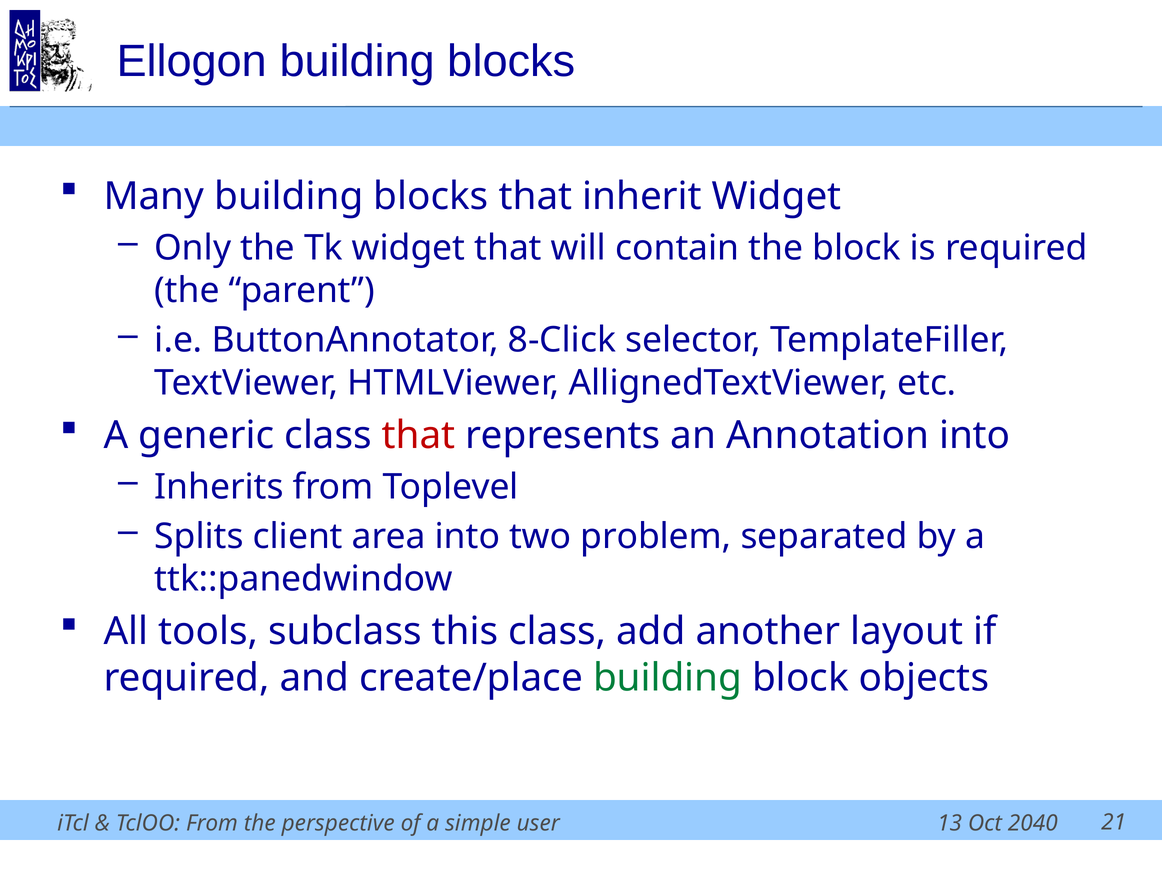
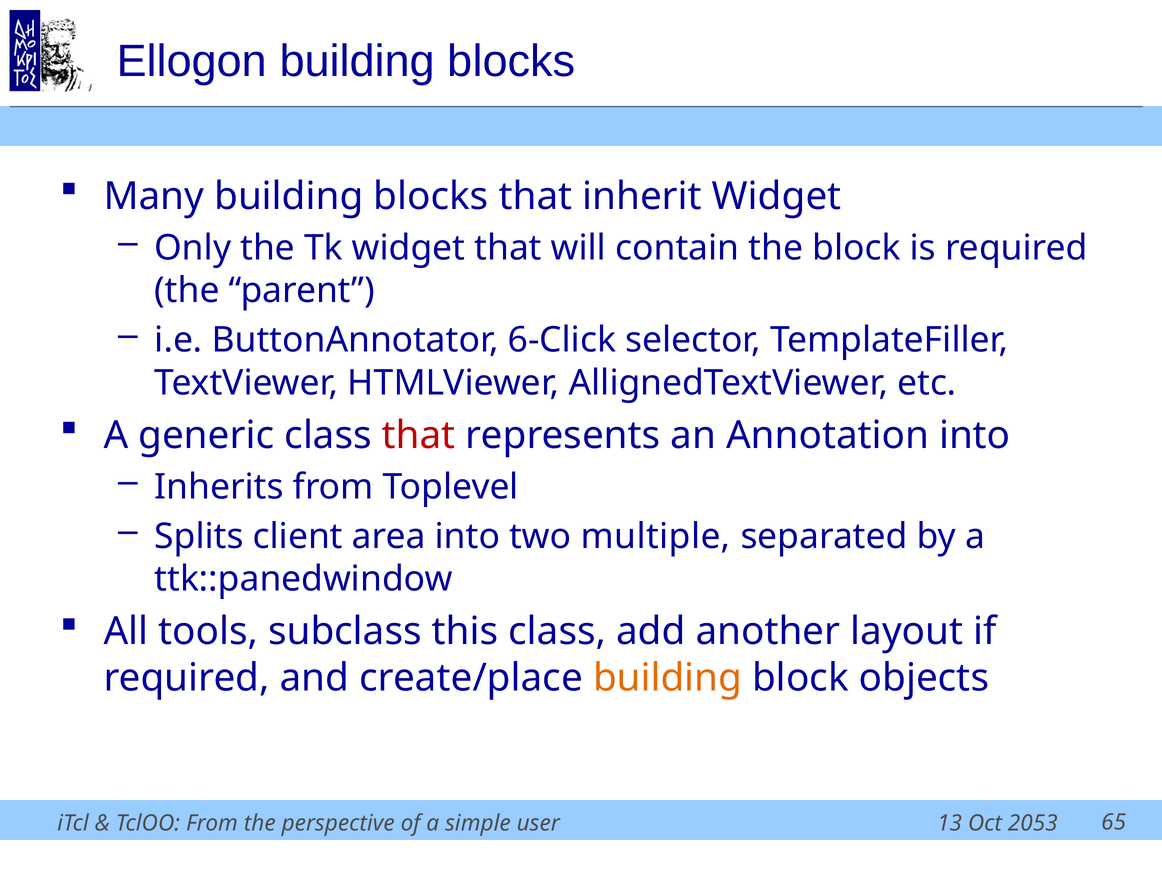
8-Click: 8-Click -> 6-Click
problem: problem -> multiple
building at (668, 678) colour: green -> orange
2040: 2040 -> 2053
21: 21 -> 65
